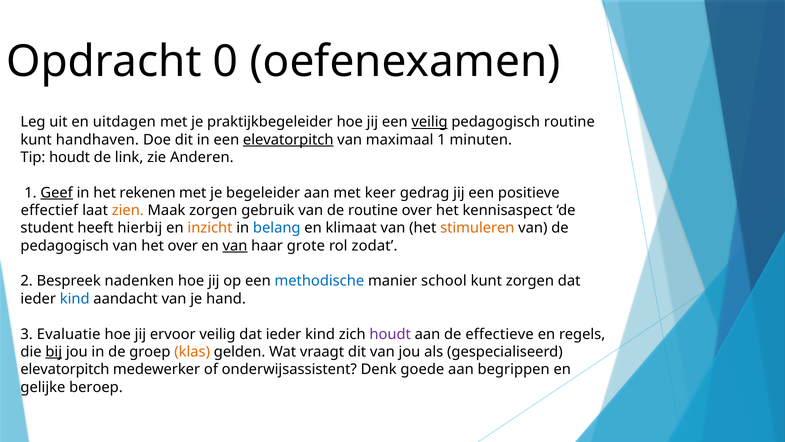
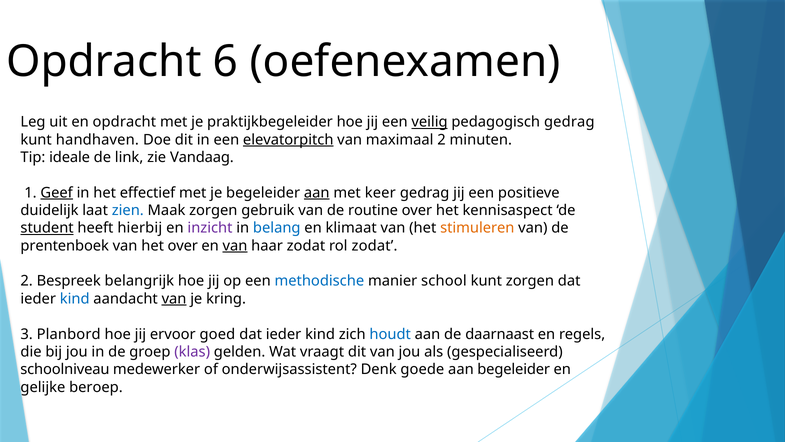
0: 0 -> 6
en uitdagen: uitdagen -> opdracht
pedagogisch routine: routine -> gedrag
maximaal 1: 1 -> 2
Tip houdt: houdt -> ideale
Anderen: Anderen -> Vandaag
rekenen: rekenen -> effectief
aan at (317, 193) underline: none -> present
effectief: effectief -> duidelijk
zien colour: orange -> blue
student underline: none -> present
inzicht colour: orange -> purple
pedagogisch at (65, 246): pedagogisch -> prentenboek
haar grote: grote -> zodat
nadenken: nadenken -> belangrijk
van at (174, 299) underline: none -> present
hand: hand -> kring
Evaluatie: Evaluatie -> Planbord
ervoor veilig: veilig -> goed
houdt at (390, 334) colour: purple -> blue
effectieve: effectieve -> daarnaast
bij underline: present -> none
klas colour: orange -> purple
elevatorpitch at (65, 369): elevatorpitch -> schoolniveau
aan begrippen: begrippen -> begeleider
